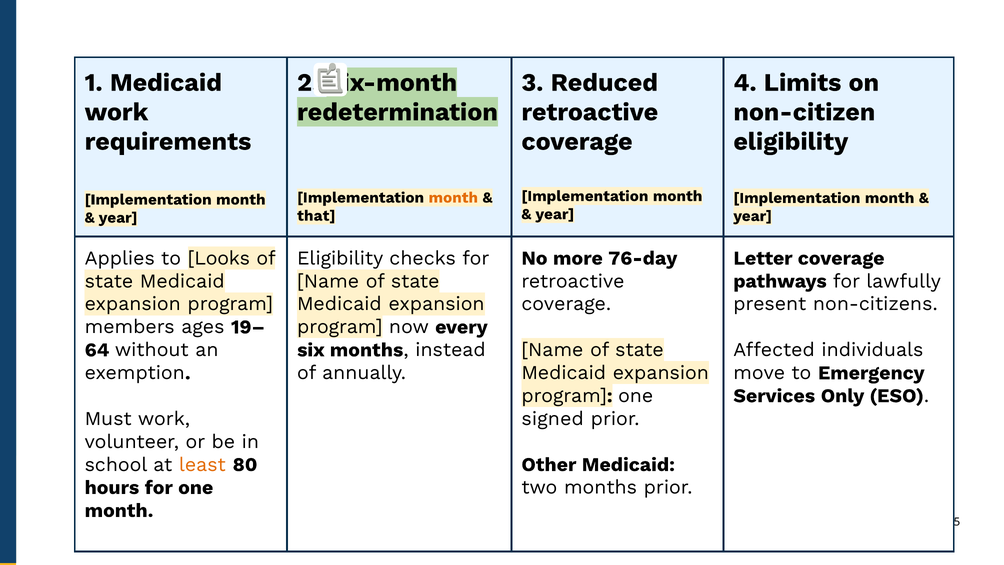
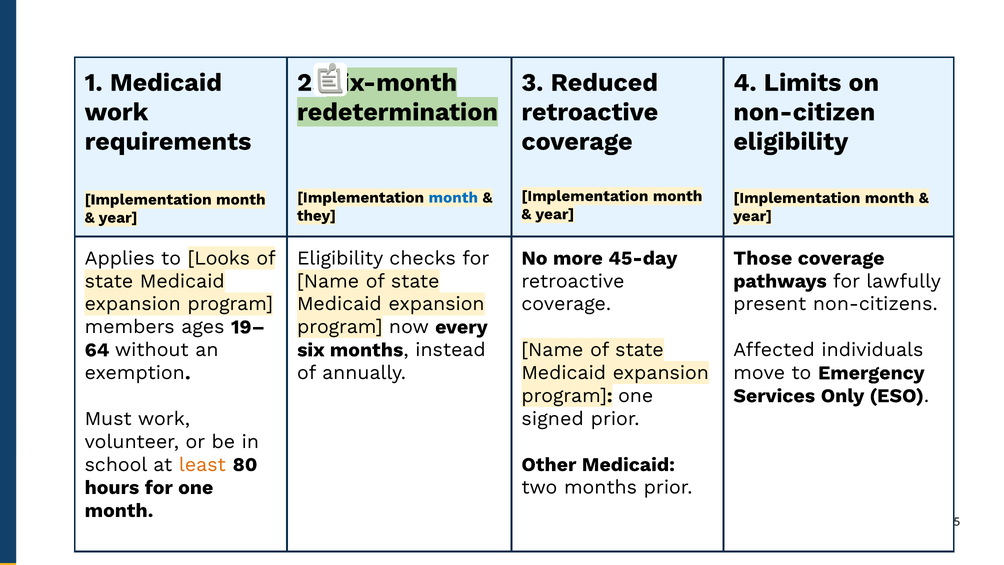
month at (453, 197) colour: orange -> blue
that: that -> they
76-day: 76-day -> 45-day
Letter: Letter -> Those
